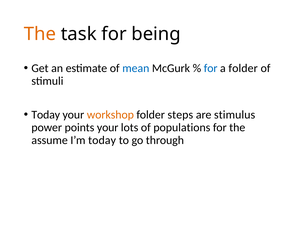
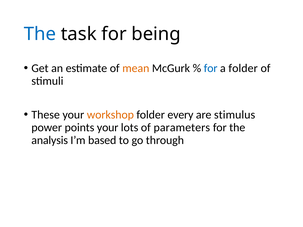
The at (40, 34) colour: orange -> blue
mean colour: blue -> orange
Today at (46, 115): Today -> These
steps: steps -> every
populations: populations -> parameters
assume: assume -> analysis
I’m today: today -> based
